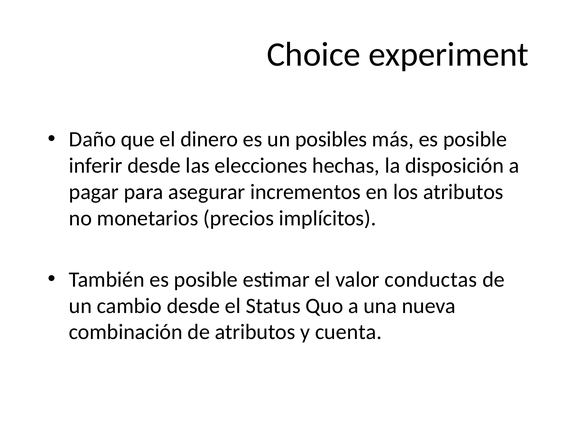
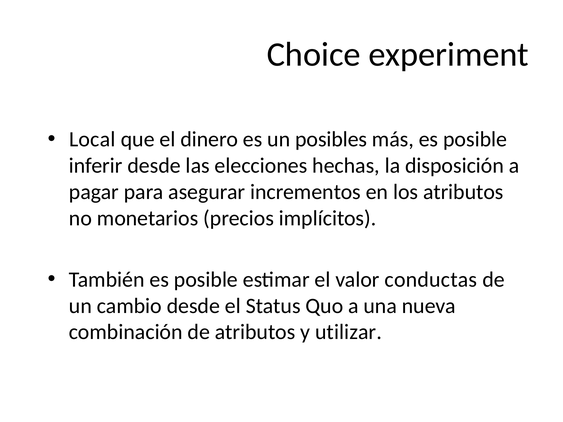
Daño: Daño -> Local
cuenta: cuenta -> utilizar
